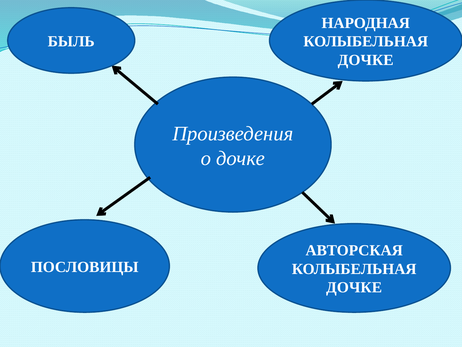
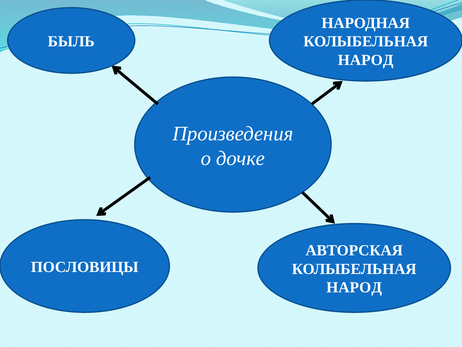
ДОЧКЕ at (366, 60): ДОЧКЕ -> НАРОД
ДОЧКЕ at (354, 287): ДОЧКЕ -> НАРОД
